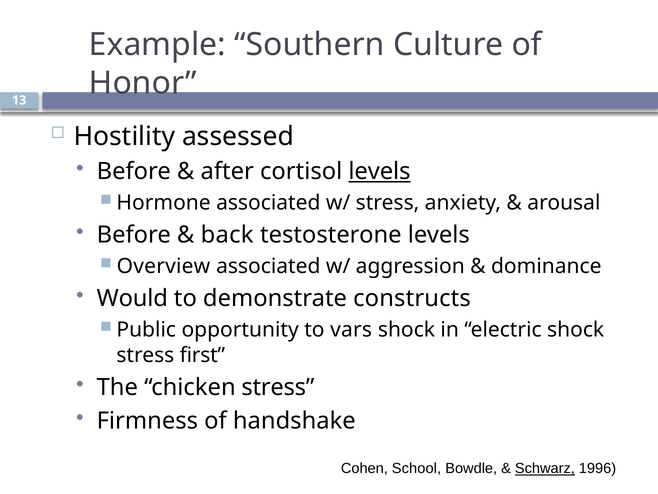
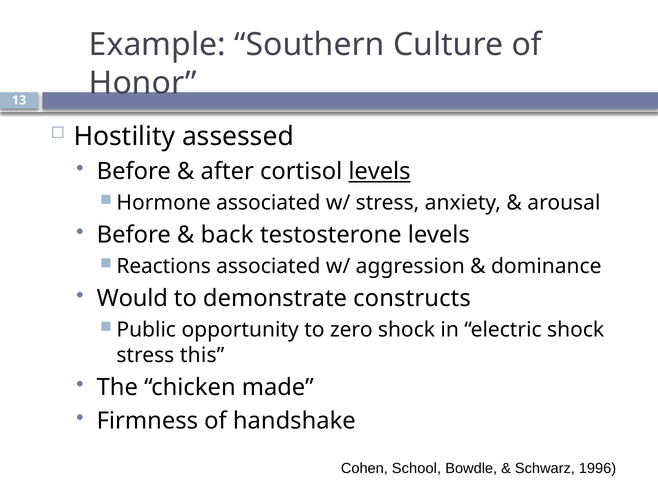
Overview: Overview -> Reactions
vars: vars -> zero
first: first -> this
chicken stress: stress -> made
Schwarz underline: present -> none
